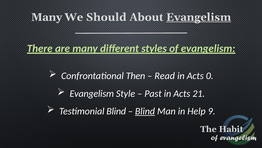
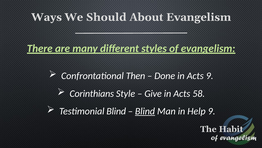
Many at (47, 17): Many -> Ways
Evangelism at (199, 17) underline: present -> none
Read: Read -> Done
Acts 0: 0 -> 9
Evangelism at (92, 93): Evangelism -> Corinthians
Past: Past -> Give
21: 21 -> 58
